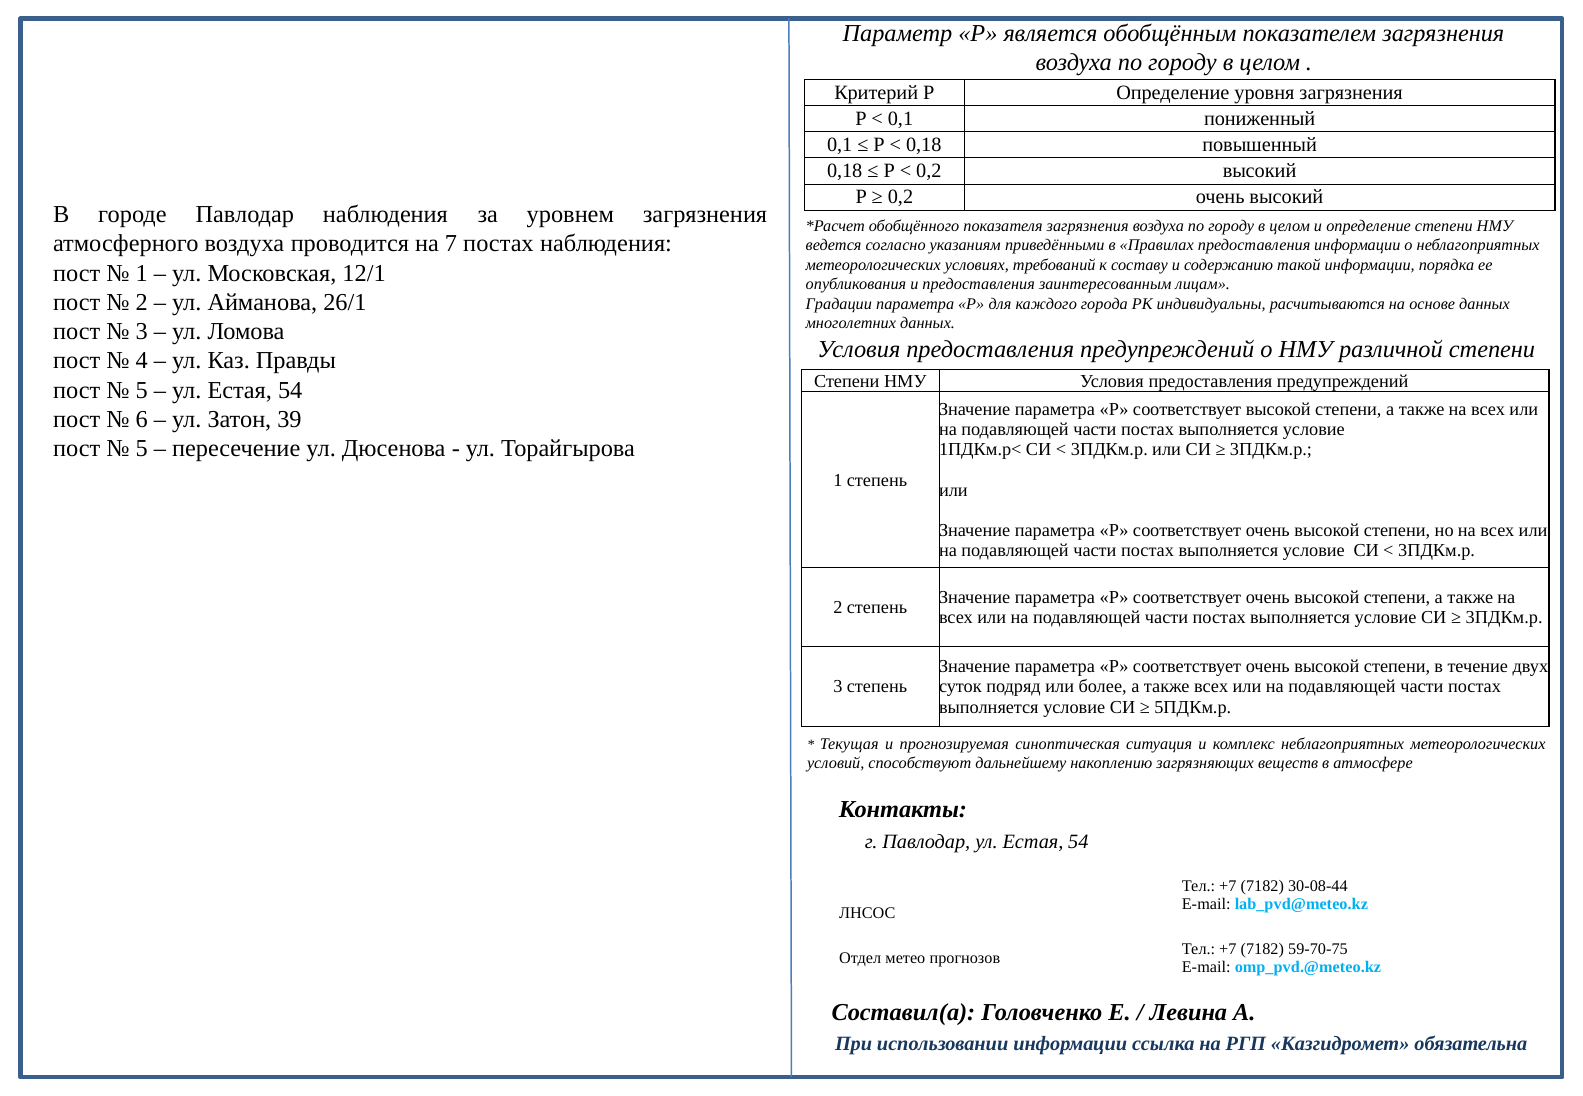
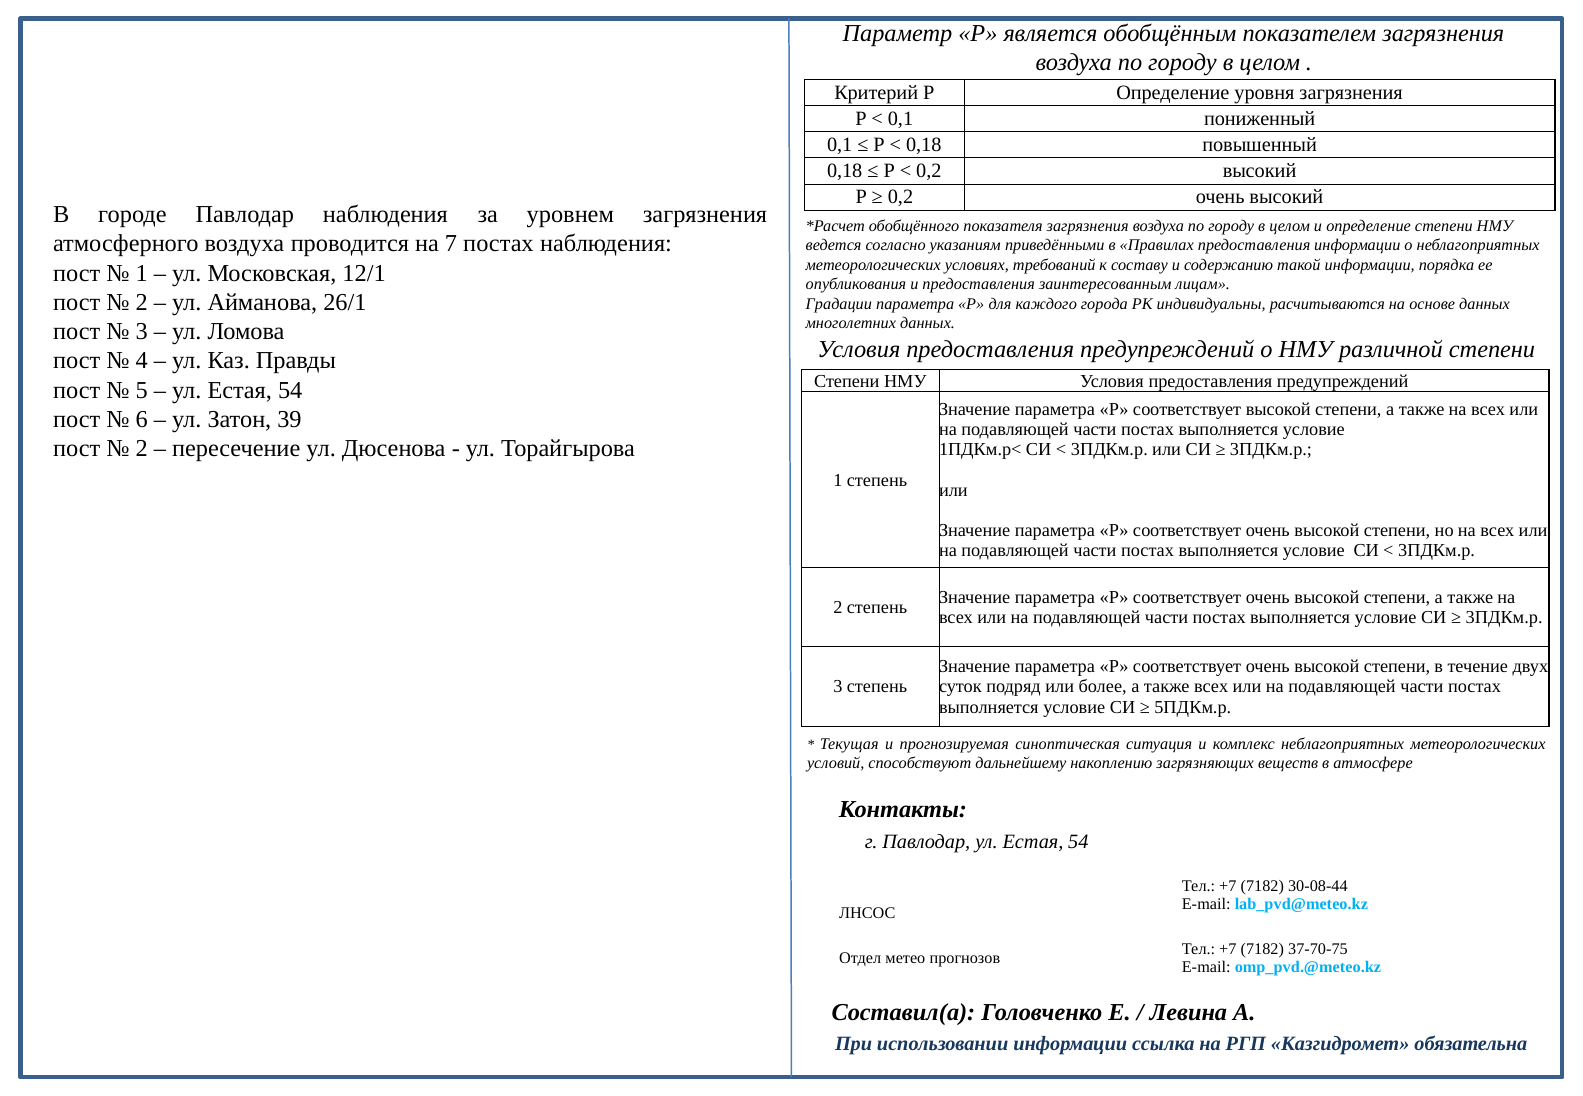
5 at (142, 448): 5 -> 2
59-70-75: 59-70-75 -> 37-70-75
